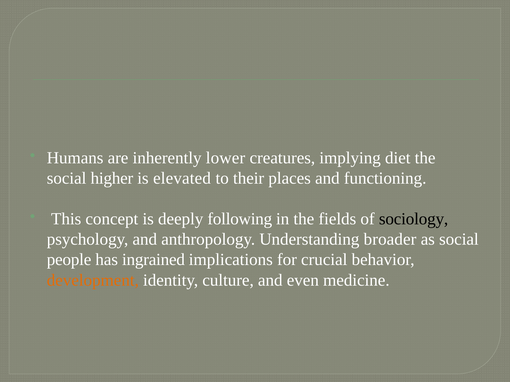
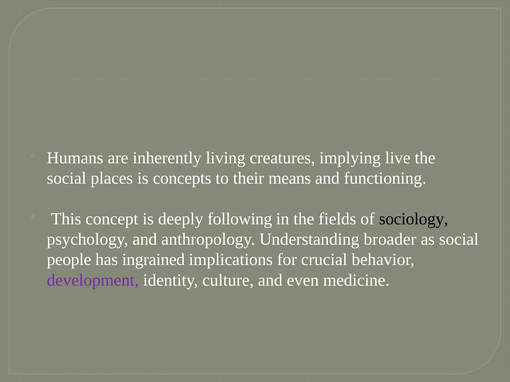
lower: lower -> living
diet: diet -> live
higher: higher -> places
elevated: elevated -> concepts
places: places -> means
development colour: orange -> purple
